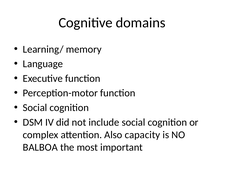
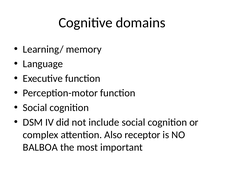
capacity: capacity -> receptor
